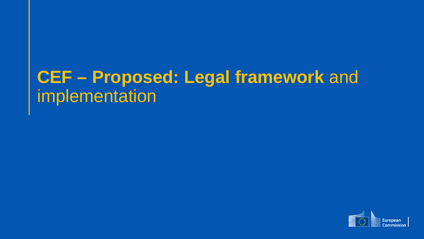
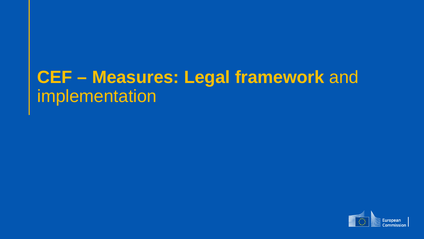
Proposed: Proposed -> Measures
